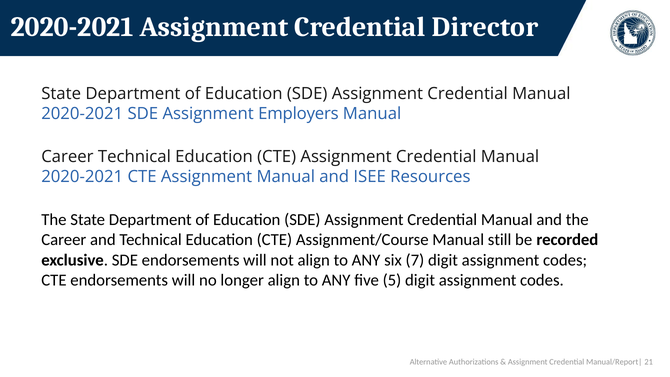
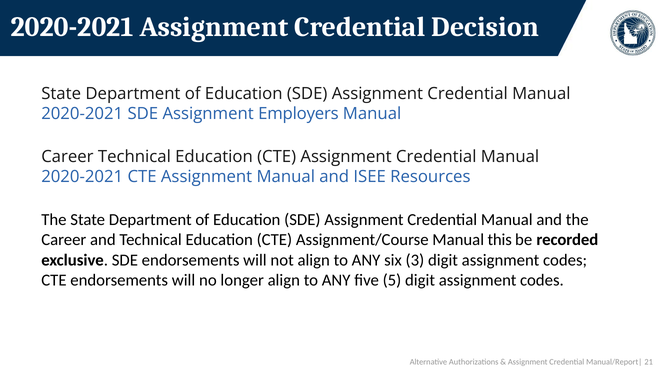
Director: Director -> Decision
still: still -> this
7: 7 -> 3
